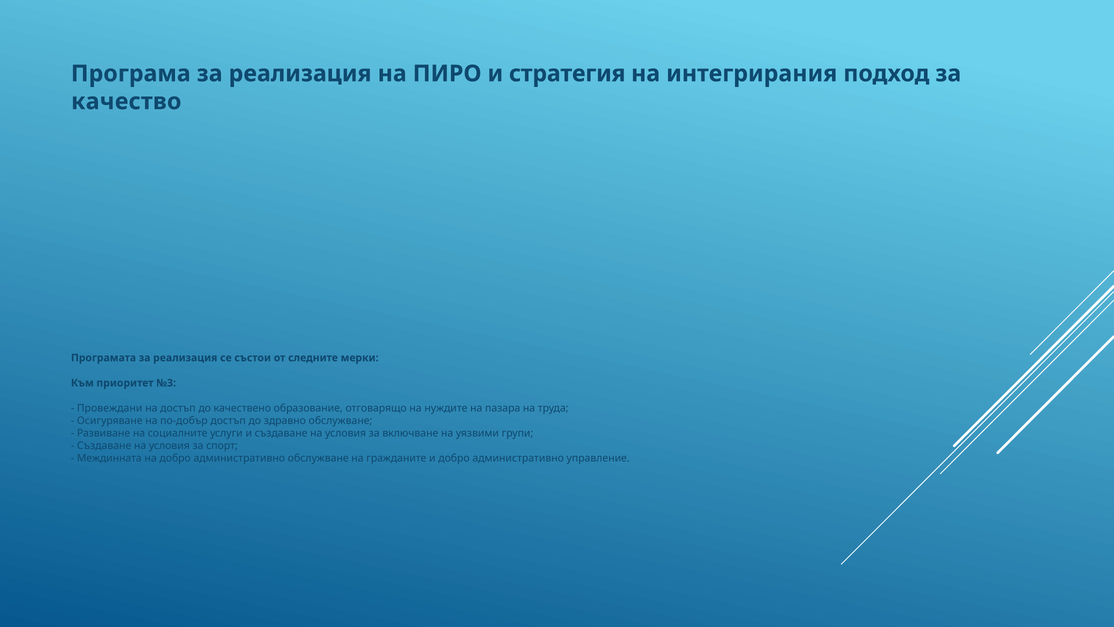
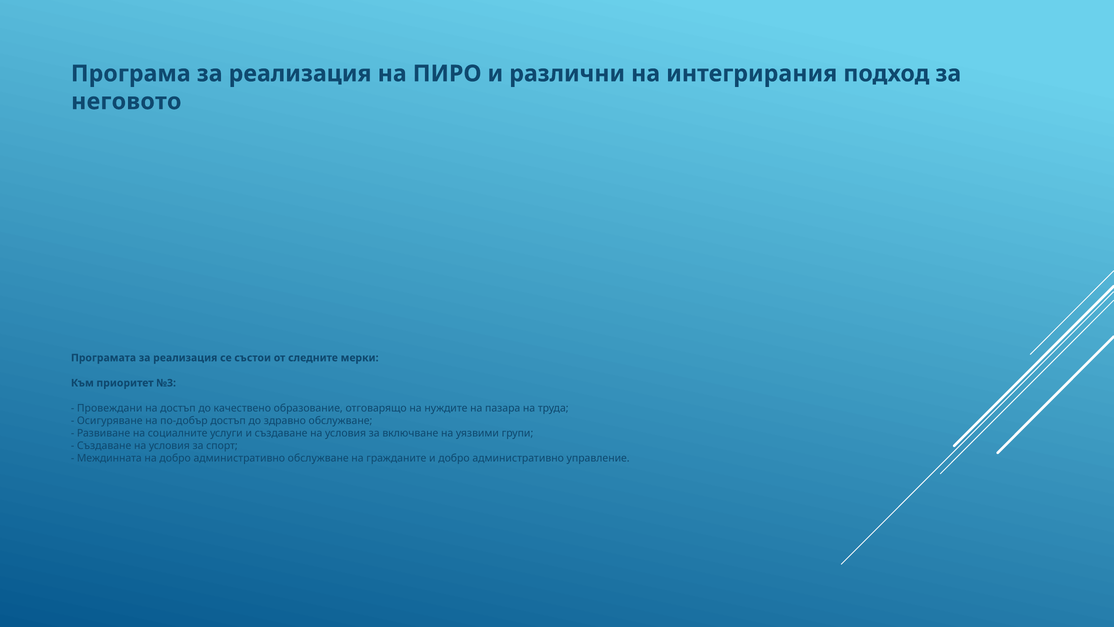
стратегия: стратегия -> различни
качество: качество -> неговото
